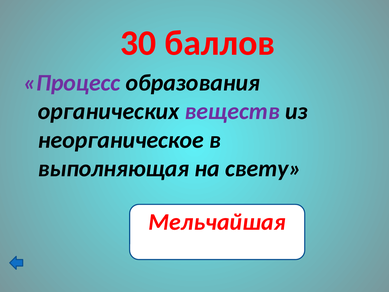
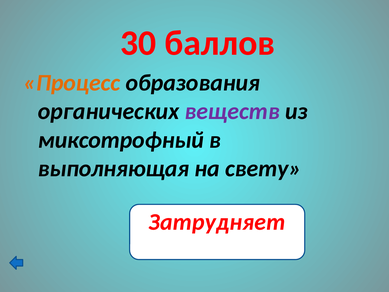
Процесс colour: purple -> orange
неорганическое: неорганическое -> миксотрофный
Мельчайшая: Мельчайшая -> Затрудняет
